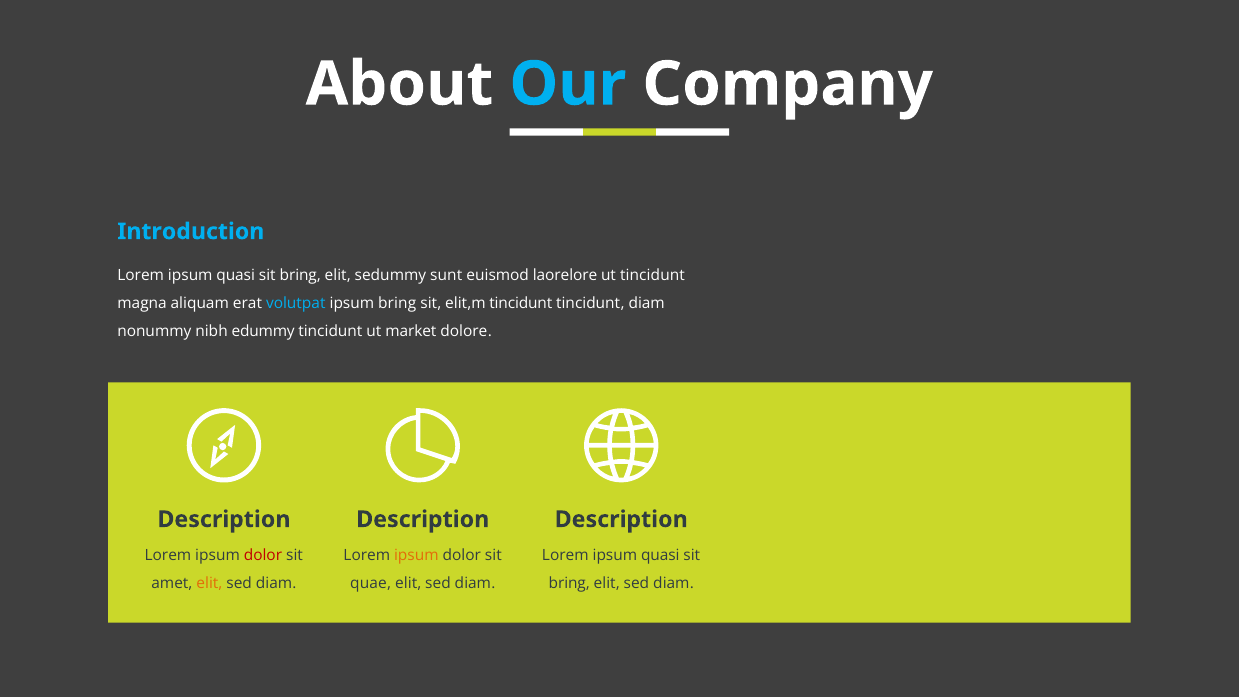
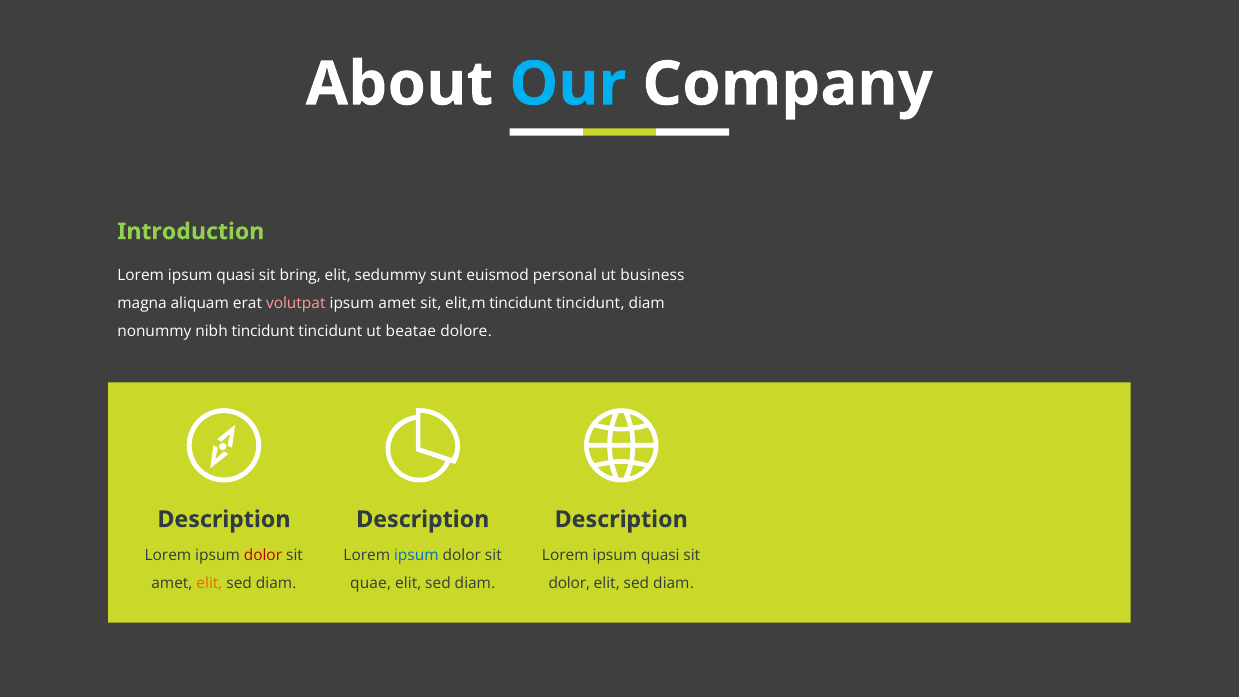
Introduction colour: light blue -> light green
laorelore: laorelore -> personal
ut tincidunt: tincidunt -> business
volutpat colour: light blue -> pink
ipsum bring: bring -> amet
nibh edummy: edummy -> tincidunt
market: market -> beatae
ipsum at (416, 555) colour: orange -> blue
bring at (569, 583): bring -> dolor
